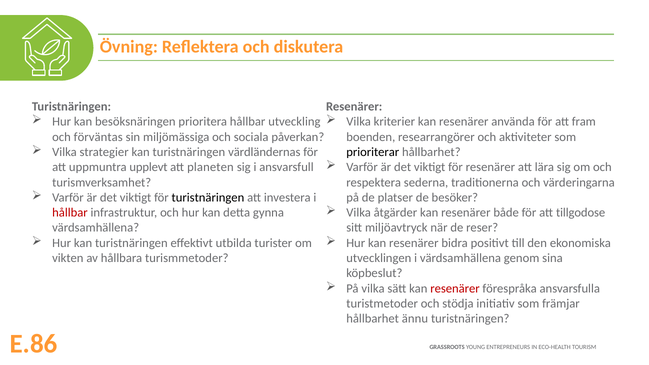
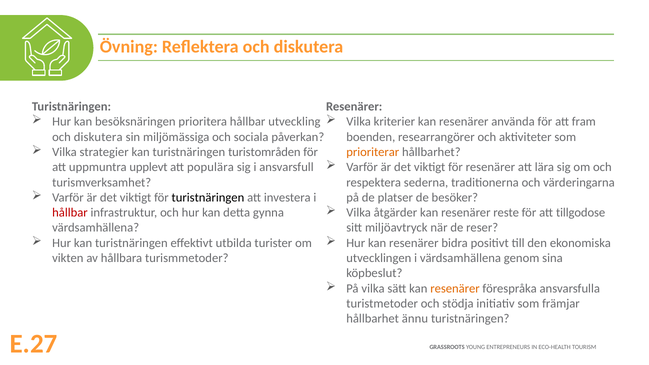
förväntas at (98, 137): förväntas -> diskutera
värdländernas: värdländernas -> turistområden
prioriterar colour: black -> orange
planeten: planeten -> populära
både: både -> reste
resenärer at (455, 288) colour: red -> orange
E.86: E.86 -> E.27
